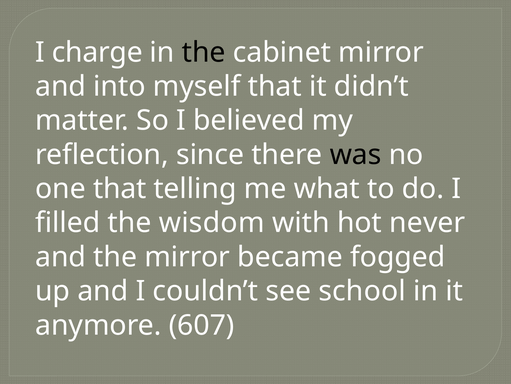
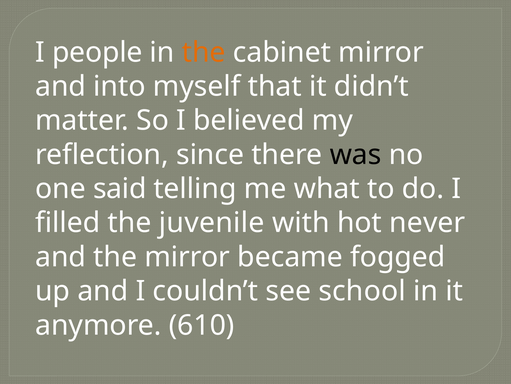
charge: charge -> people
the at (204, 52) colour: black -> orange
one that: that -> said
wisdom: wisdom -> juvenile
607: 607 -> 610
